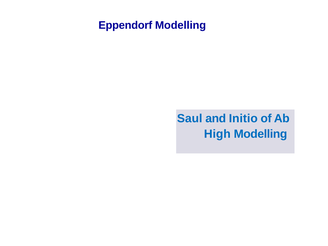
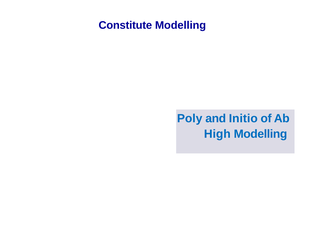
Eppendorf: Eppendorf -> Constitute
Saul: Saul -> Poly
